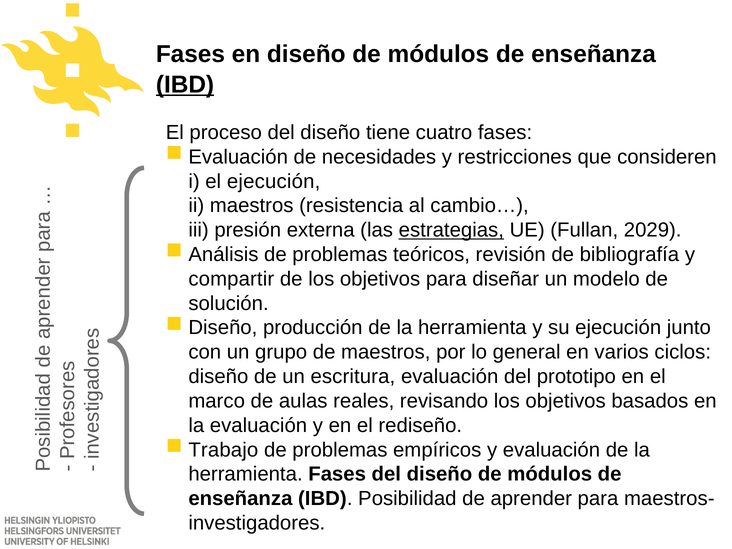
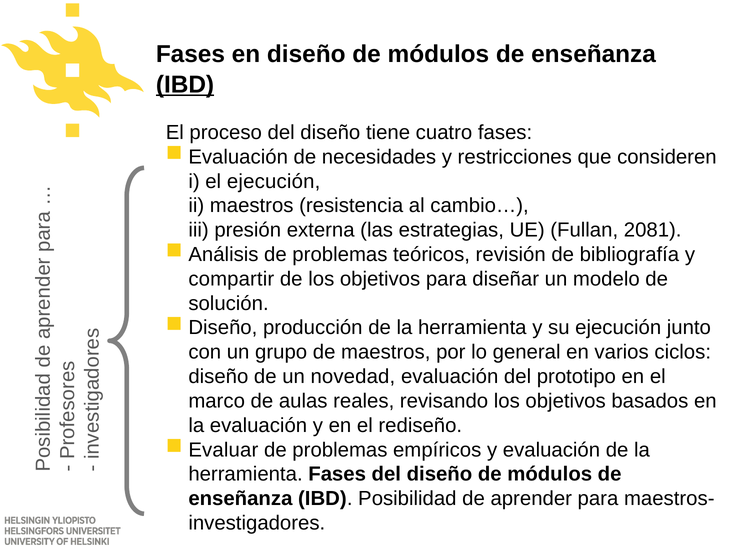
estrategias underline: present -> none
2029: 2029 -> 2081
escritura: escritura -> novedad
Trabajo: Trabajo -> Evaluar
